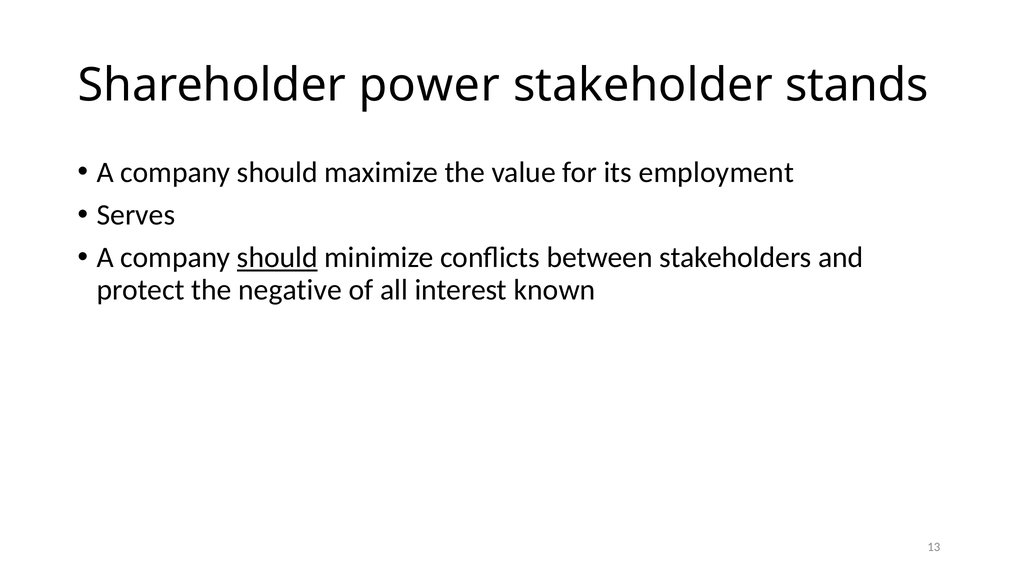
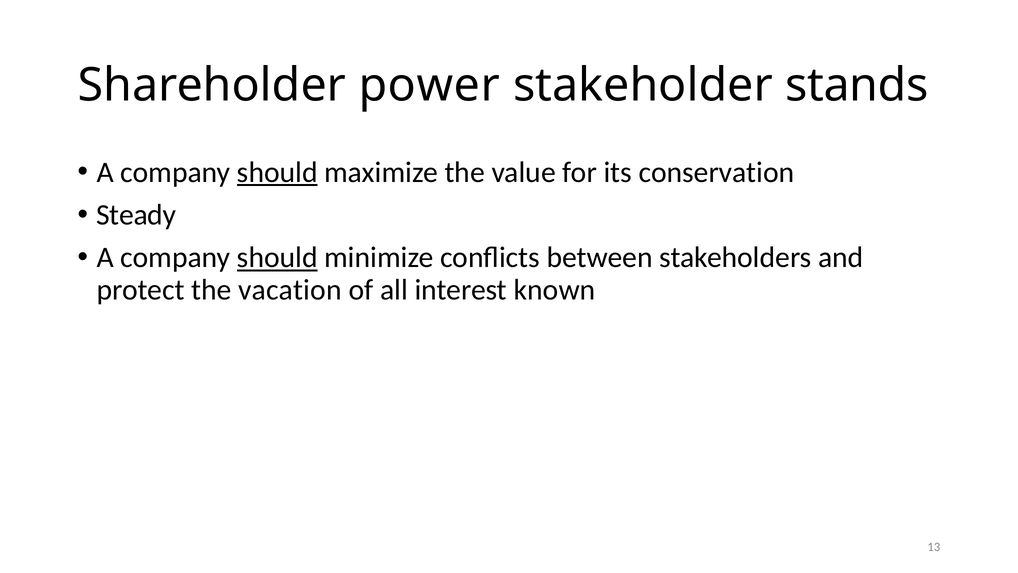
should at (277, 172) underline: none -> present
employment: employment -> conservation
Serves: Serves -> Steady
negative: negative -> vacation
